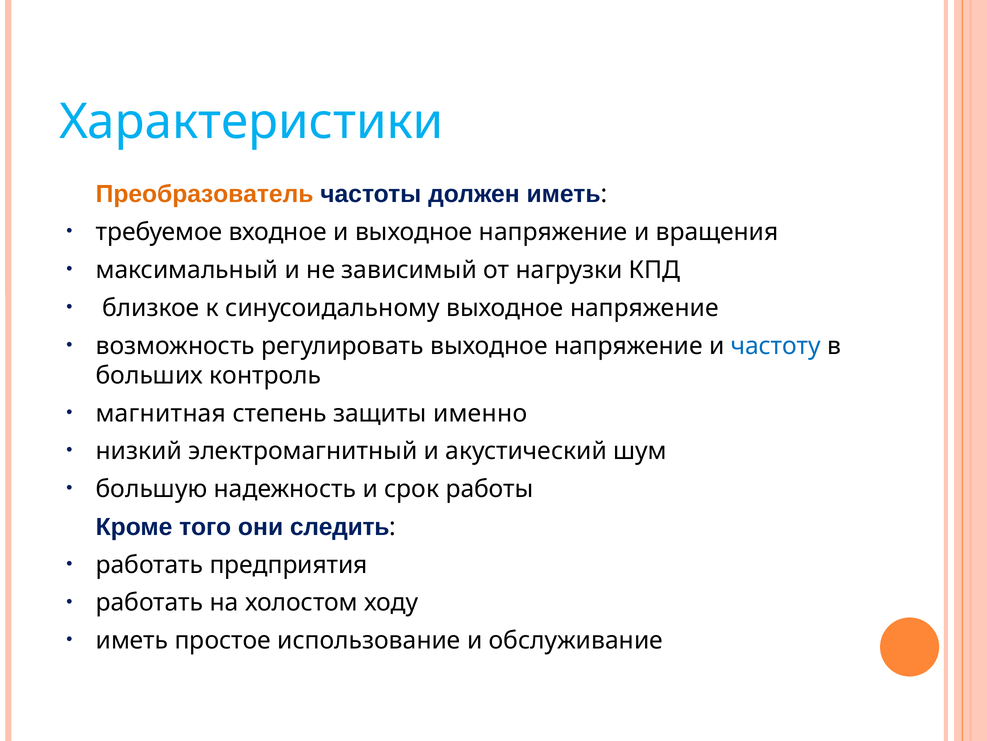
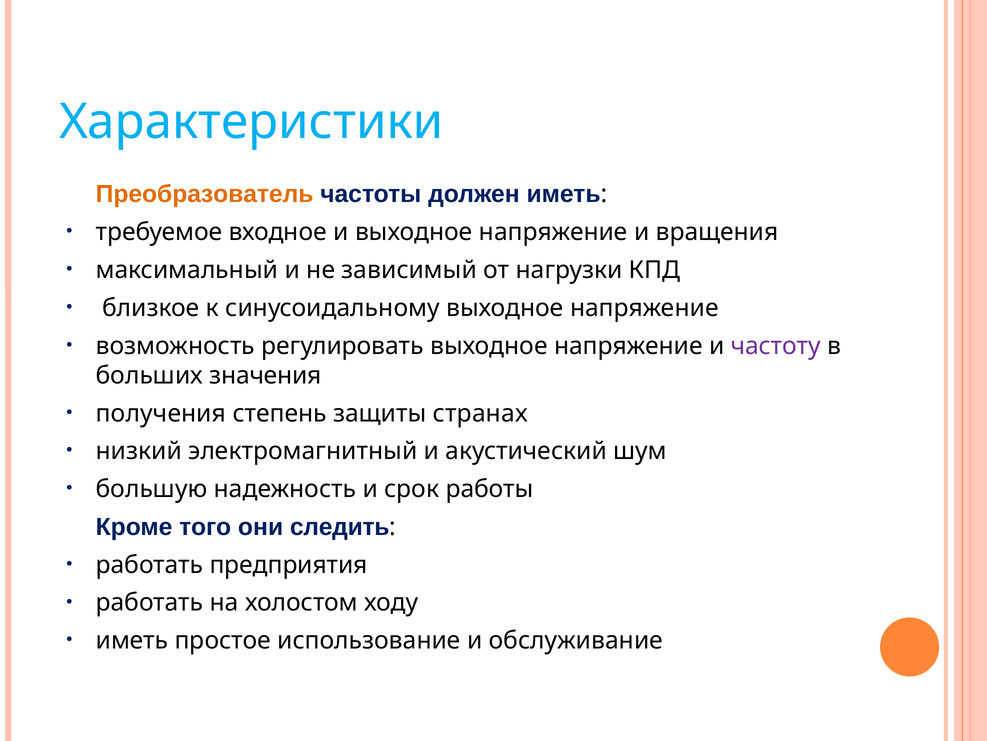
частоту colour: blue -> purple
контроль: контроль -> значения
магнитная: магнитная -> получения
именно: именно -> странах
